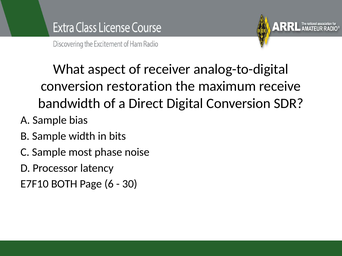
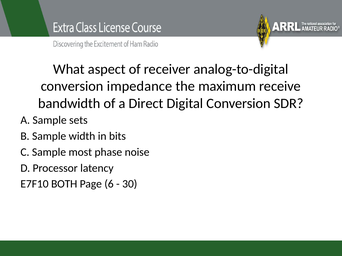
restoration: restoration -> impedance
bias: bias -> sets
